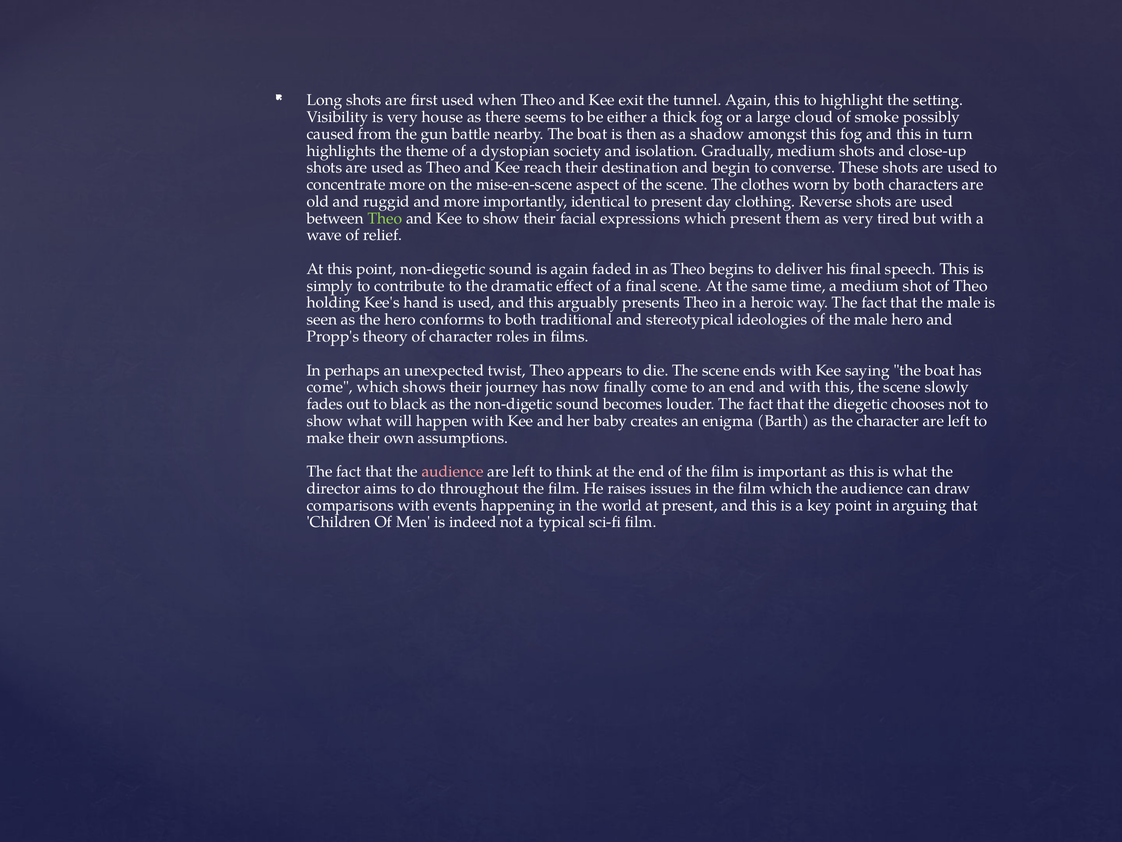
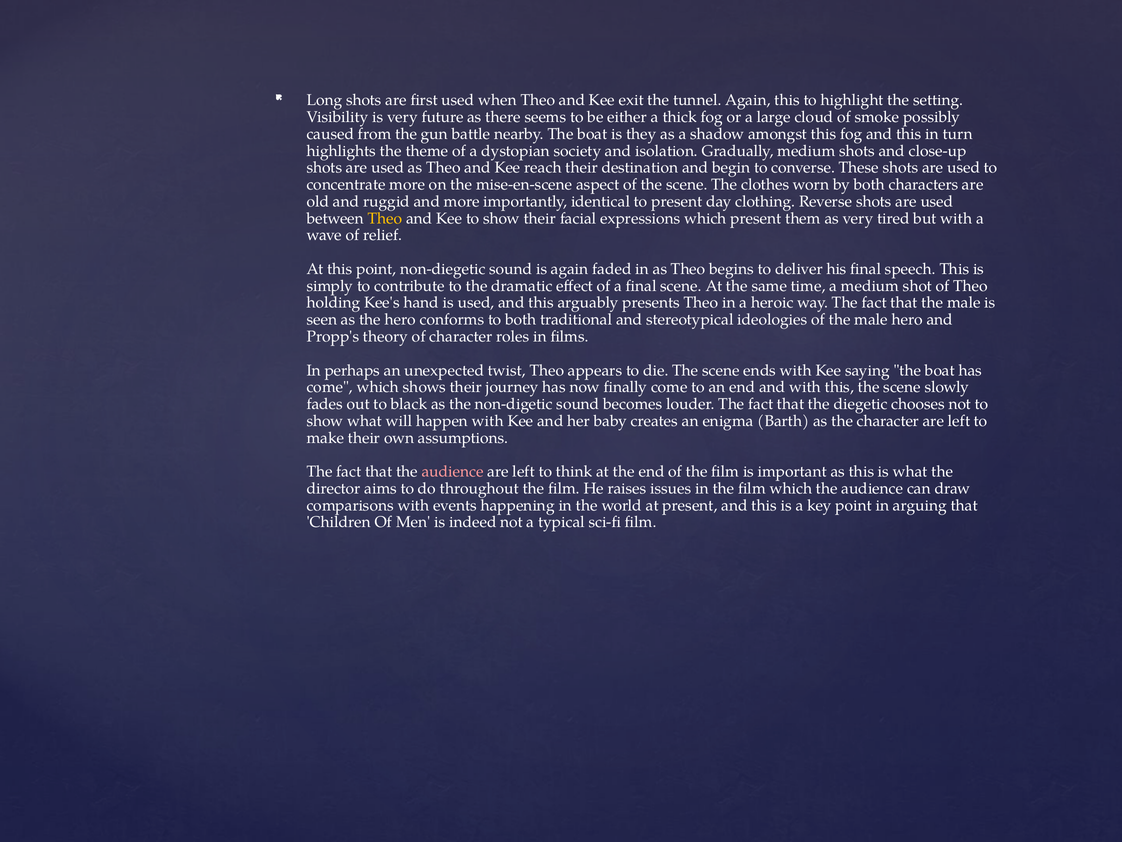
house: house -> future
then: then -> they
Theo at (385, 218) colour: light green -> yellow
